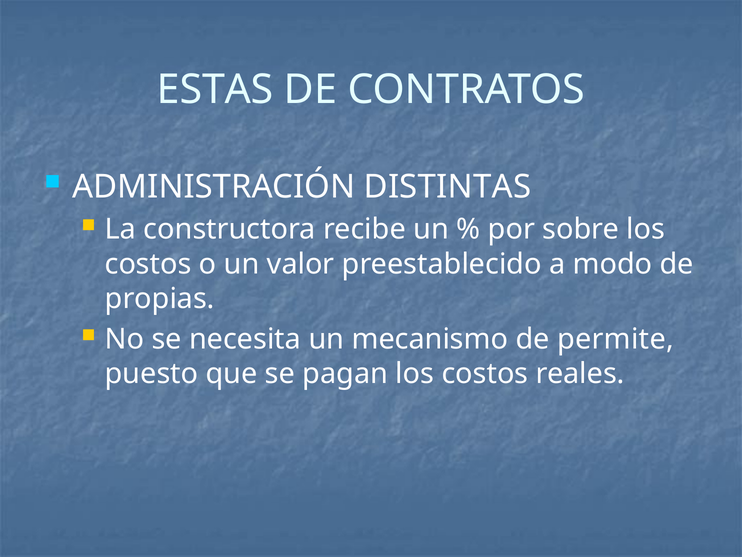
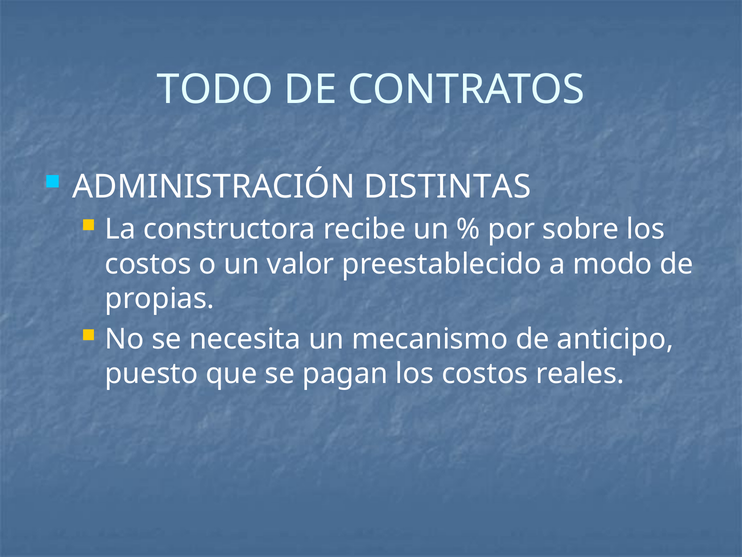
ESTAS: ESTAS -> TODO
permite: permite -> anticipo
